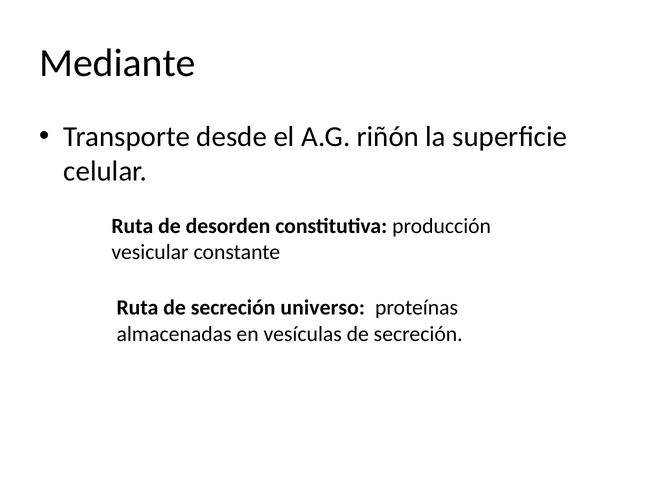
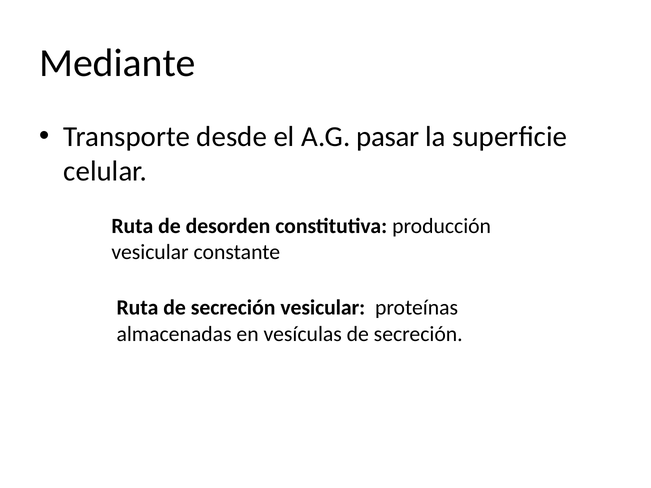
riñón: riñón -> pasar
secreción universo: universo -> vesicular
